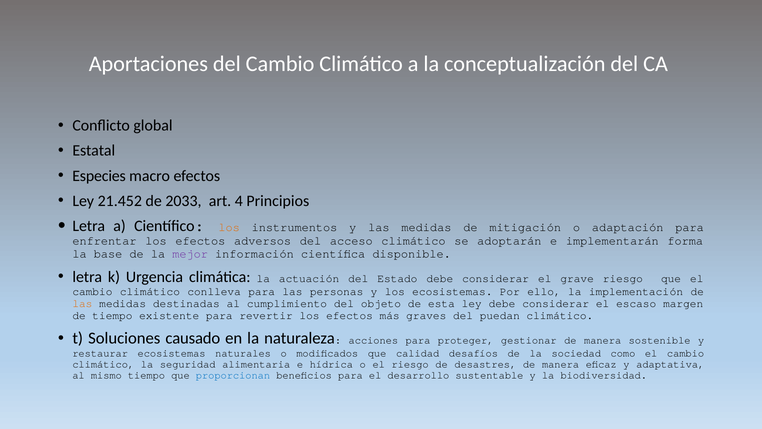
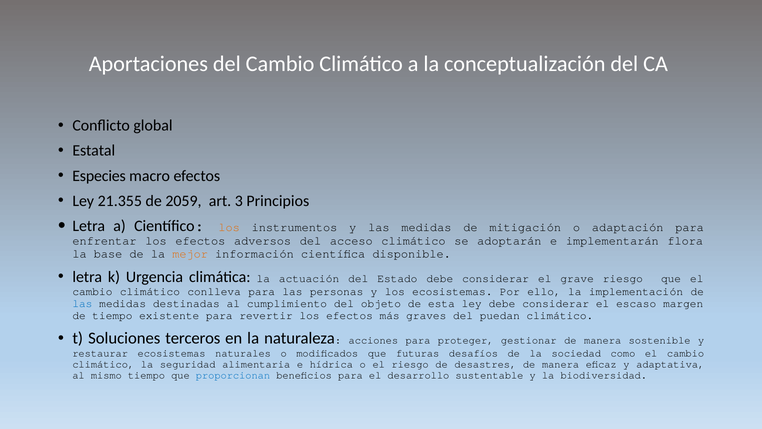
21.452: 21.452 -> 21.355
2033: 2033 -> 2059
4: 4 -> 3
forma: forma -> flora
mejor colour: purple -> orange
las at (82, 303) colour: orange -> blue
causado: causado -> terceros
calidad: calidad -> futuras
